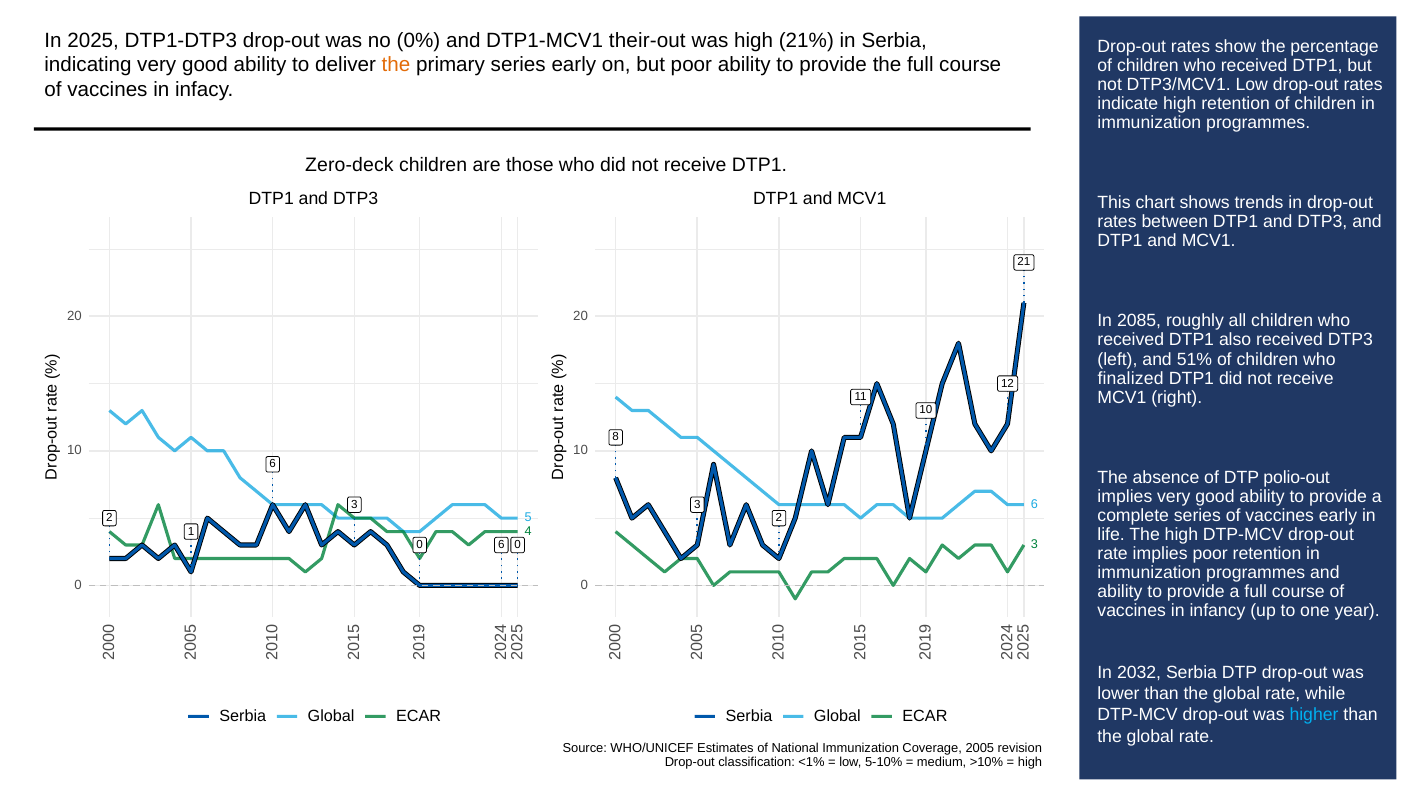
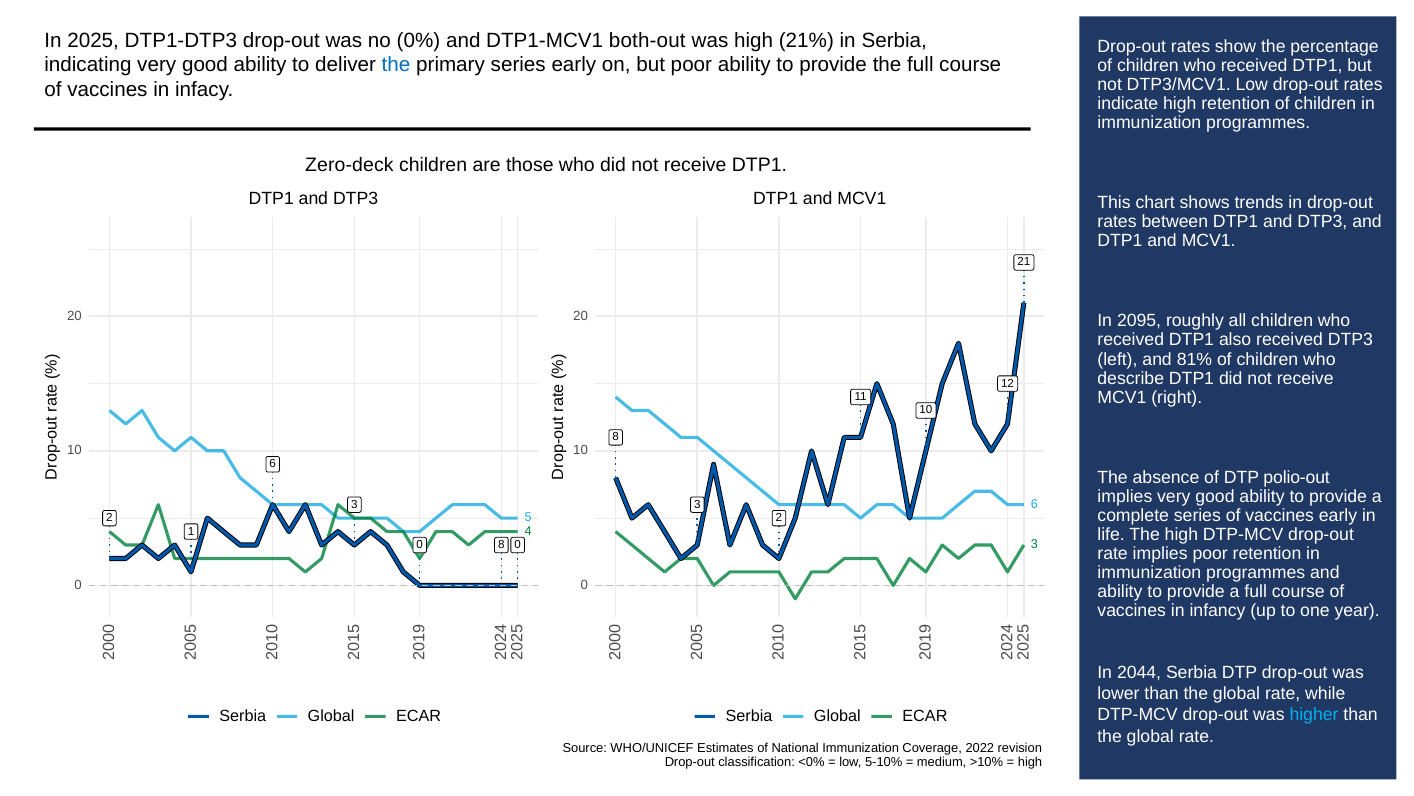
their-out: their-out -> both-out
the at (396, 65) colour: orange -> blue
2085: 2085 -> 2095
51%: 51% -> 81%
finalized: finalized -> describe
0 6: 6 -> 8
2032: 2032 -> 2044
2005: 2005 -> 2022
<1%: <1% -> <0%
